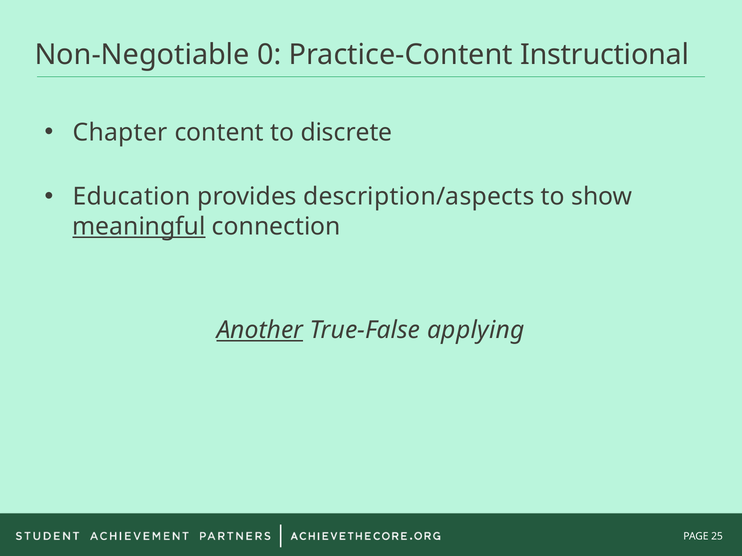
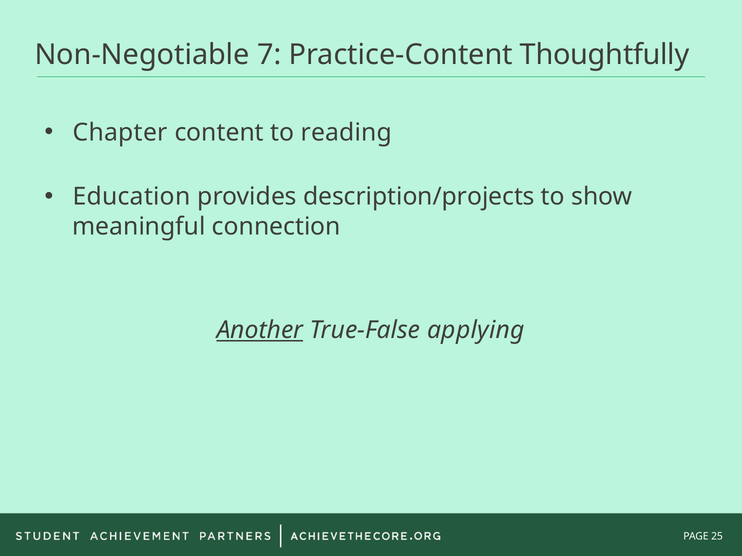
0: 0 -> 7
Instructional: Instructional -> Thoughtfully
discrete: discrete -> reading
description/aspects: description/aspects -> description/projects
meaningful underline: present -> none
